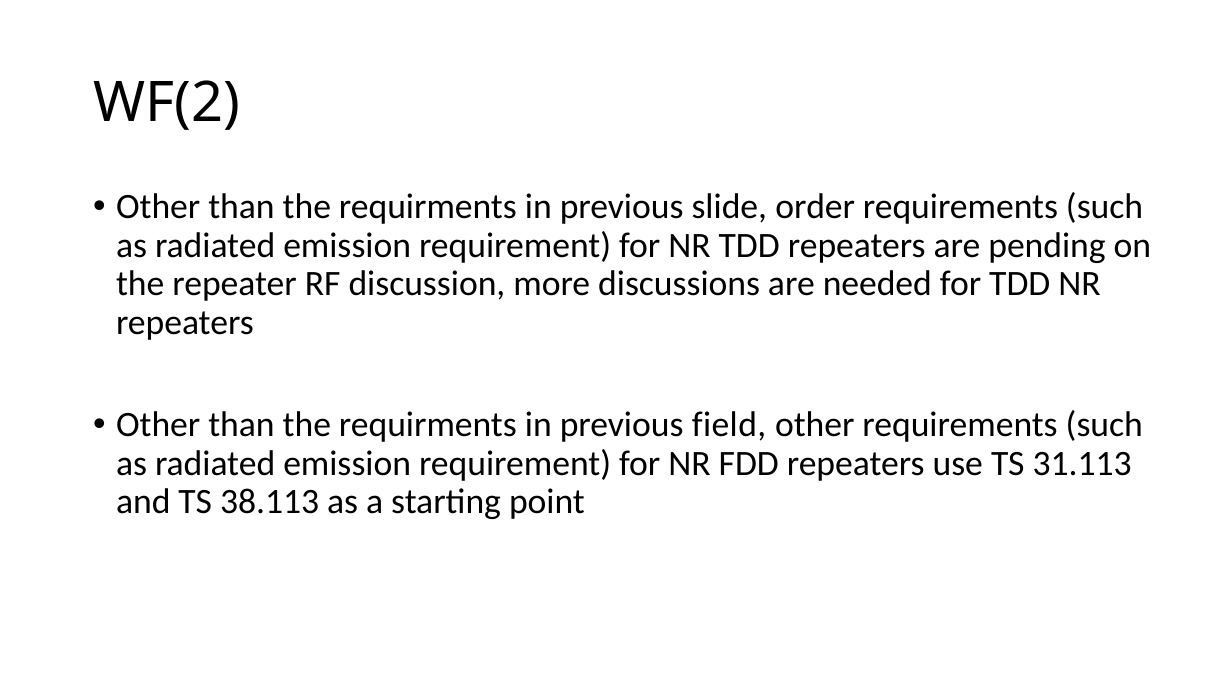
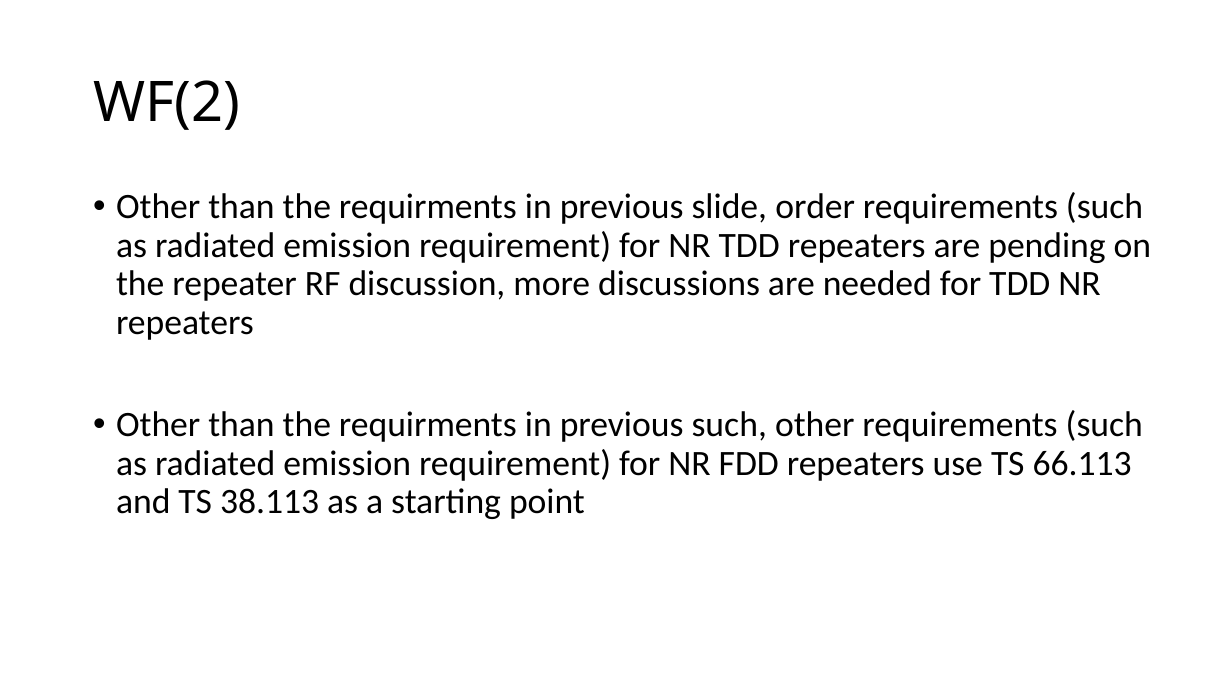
previous field: field -> such
31.113: 31.113 -> 66.113
